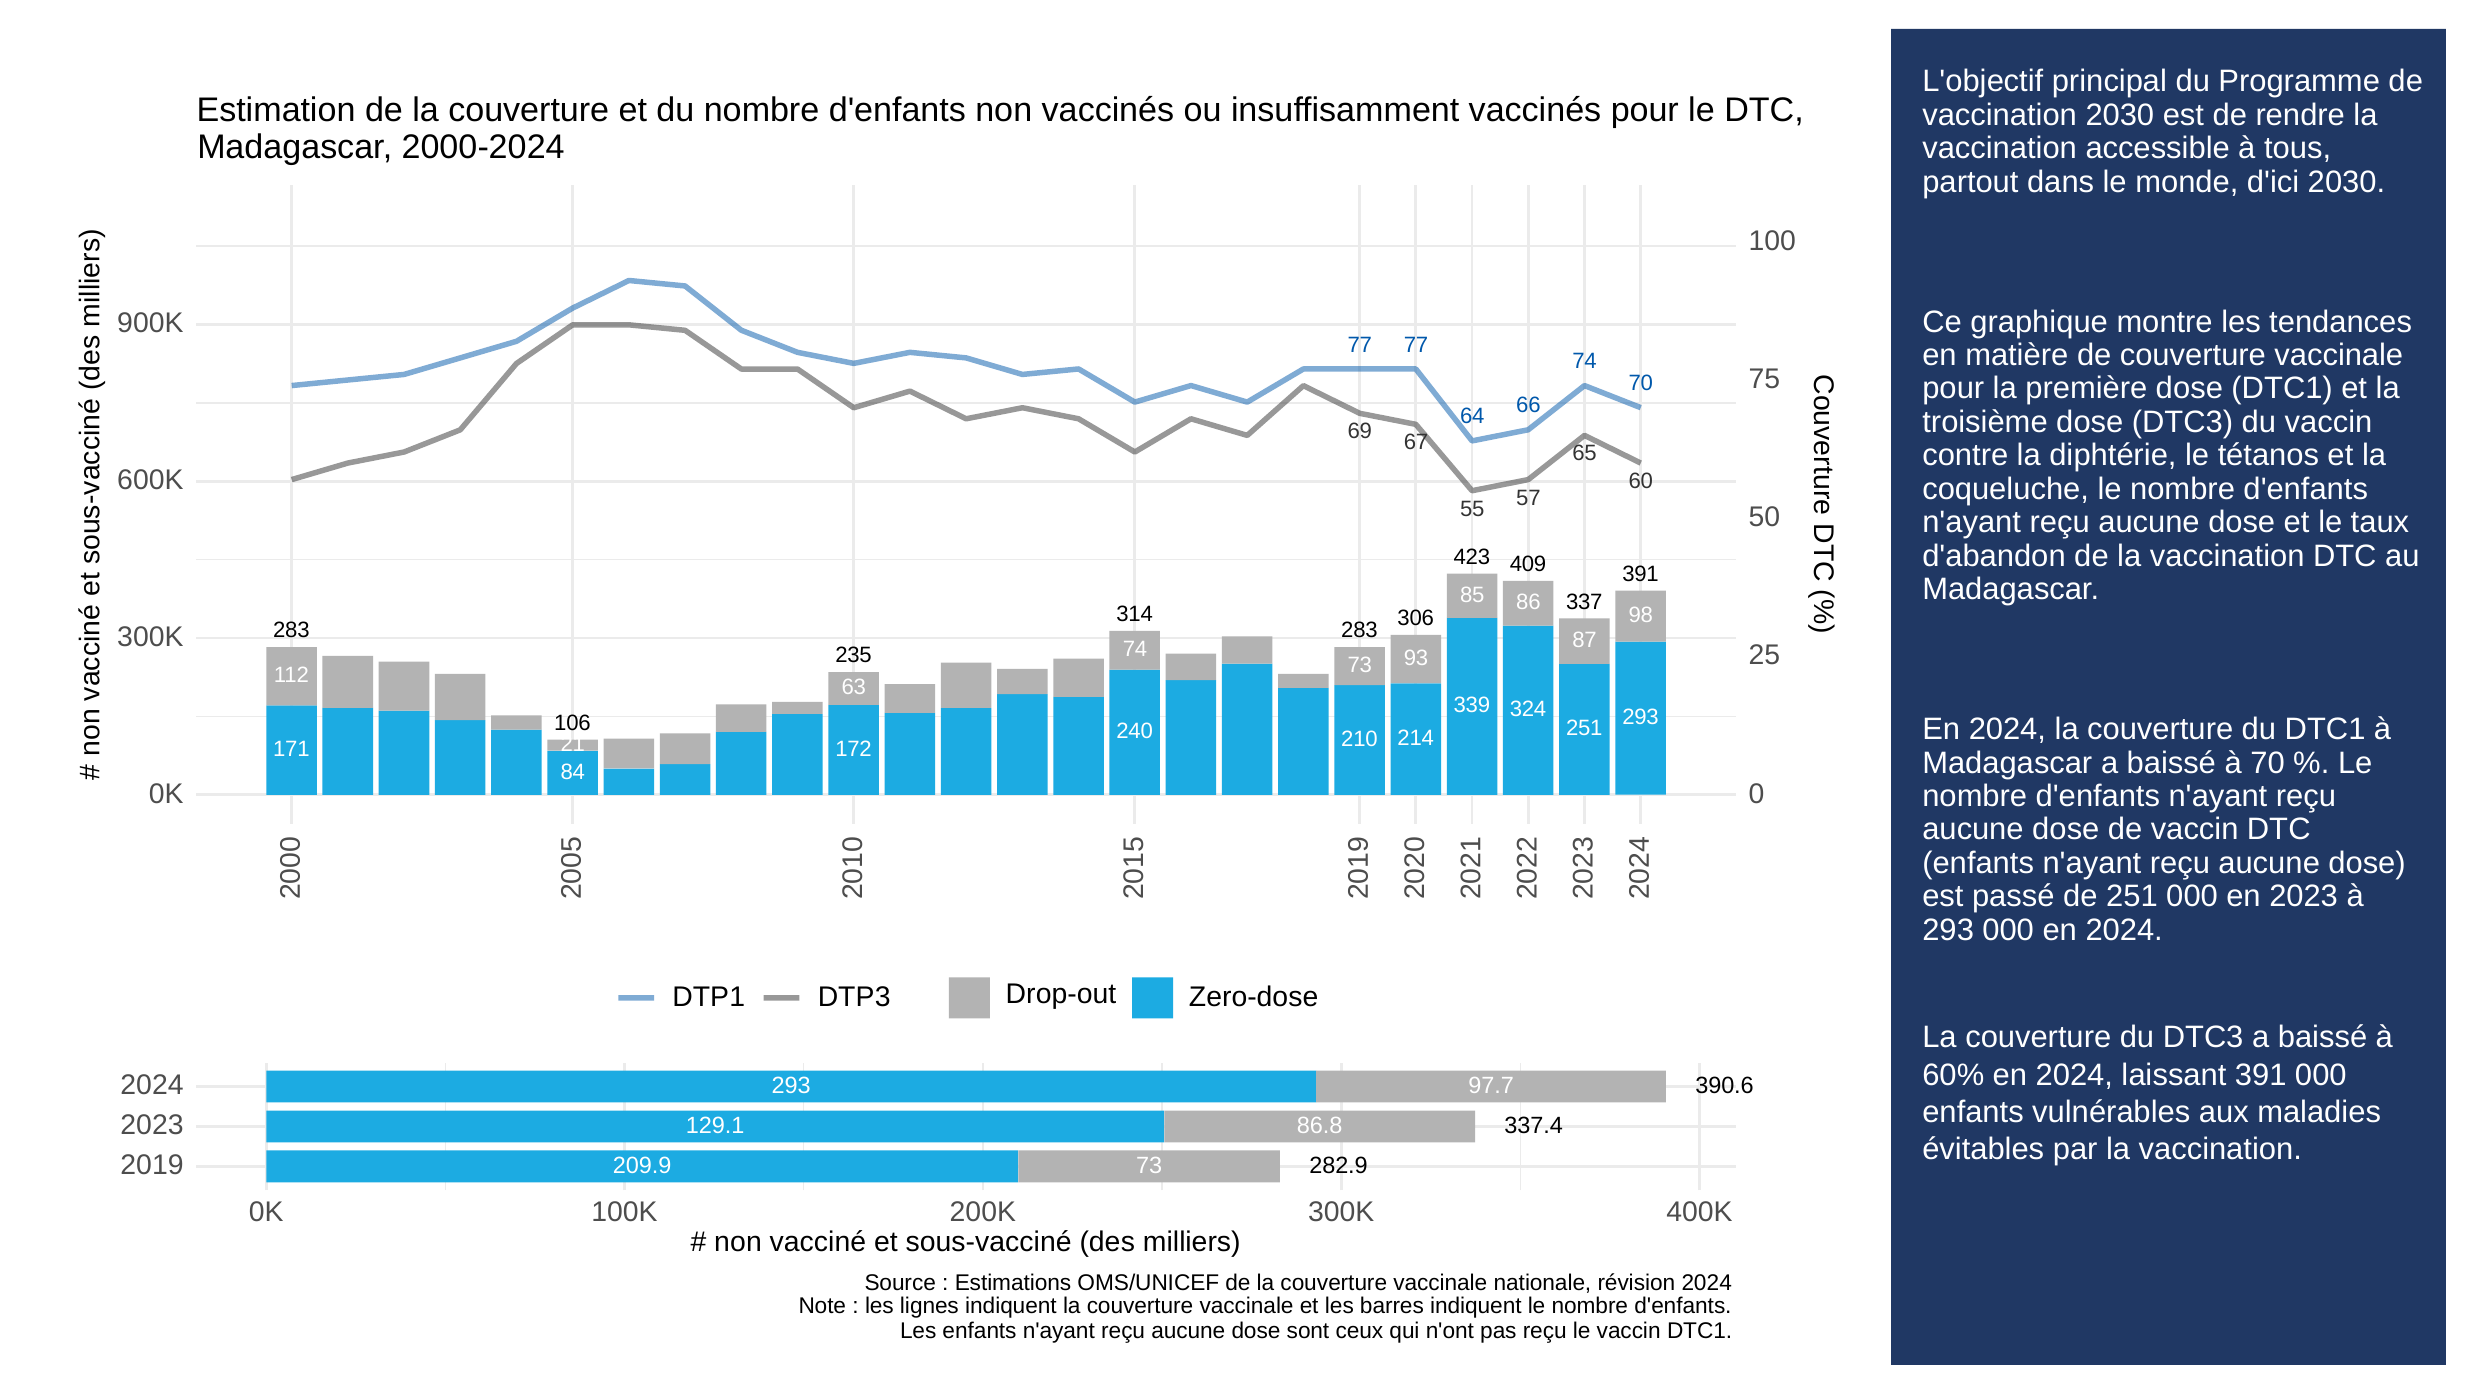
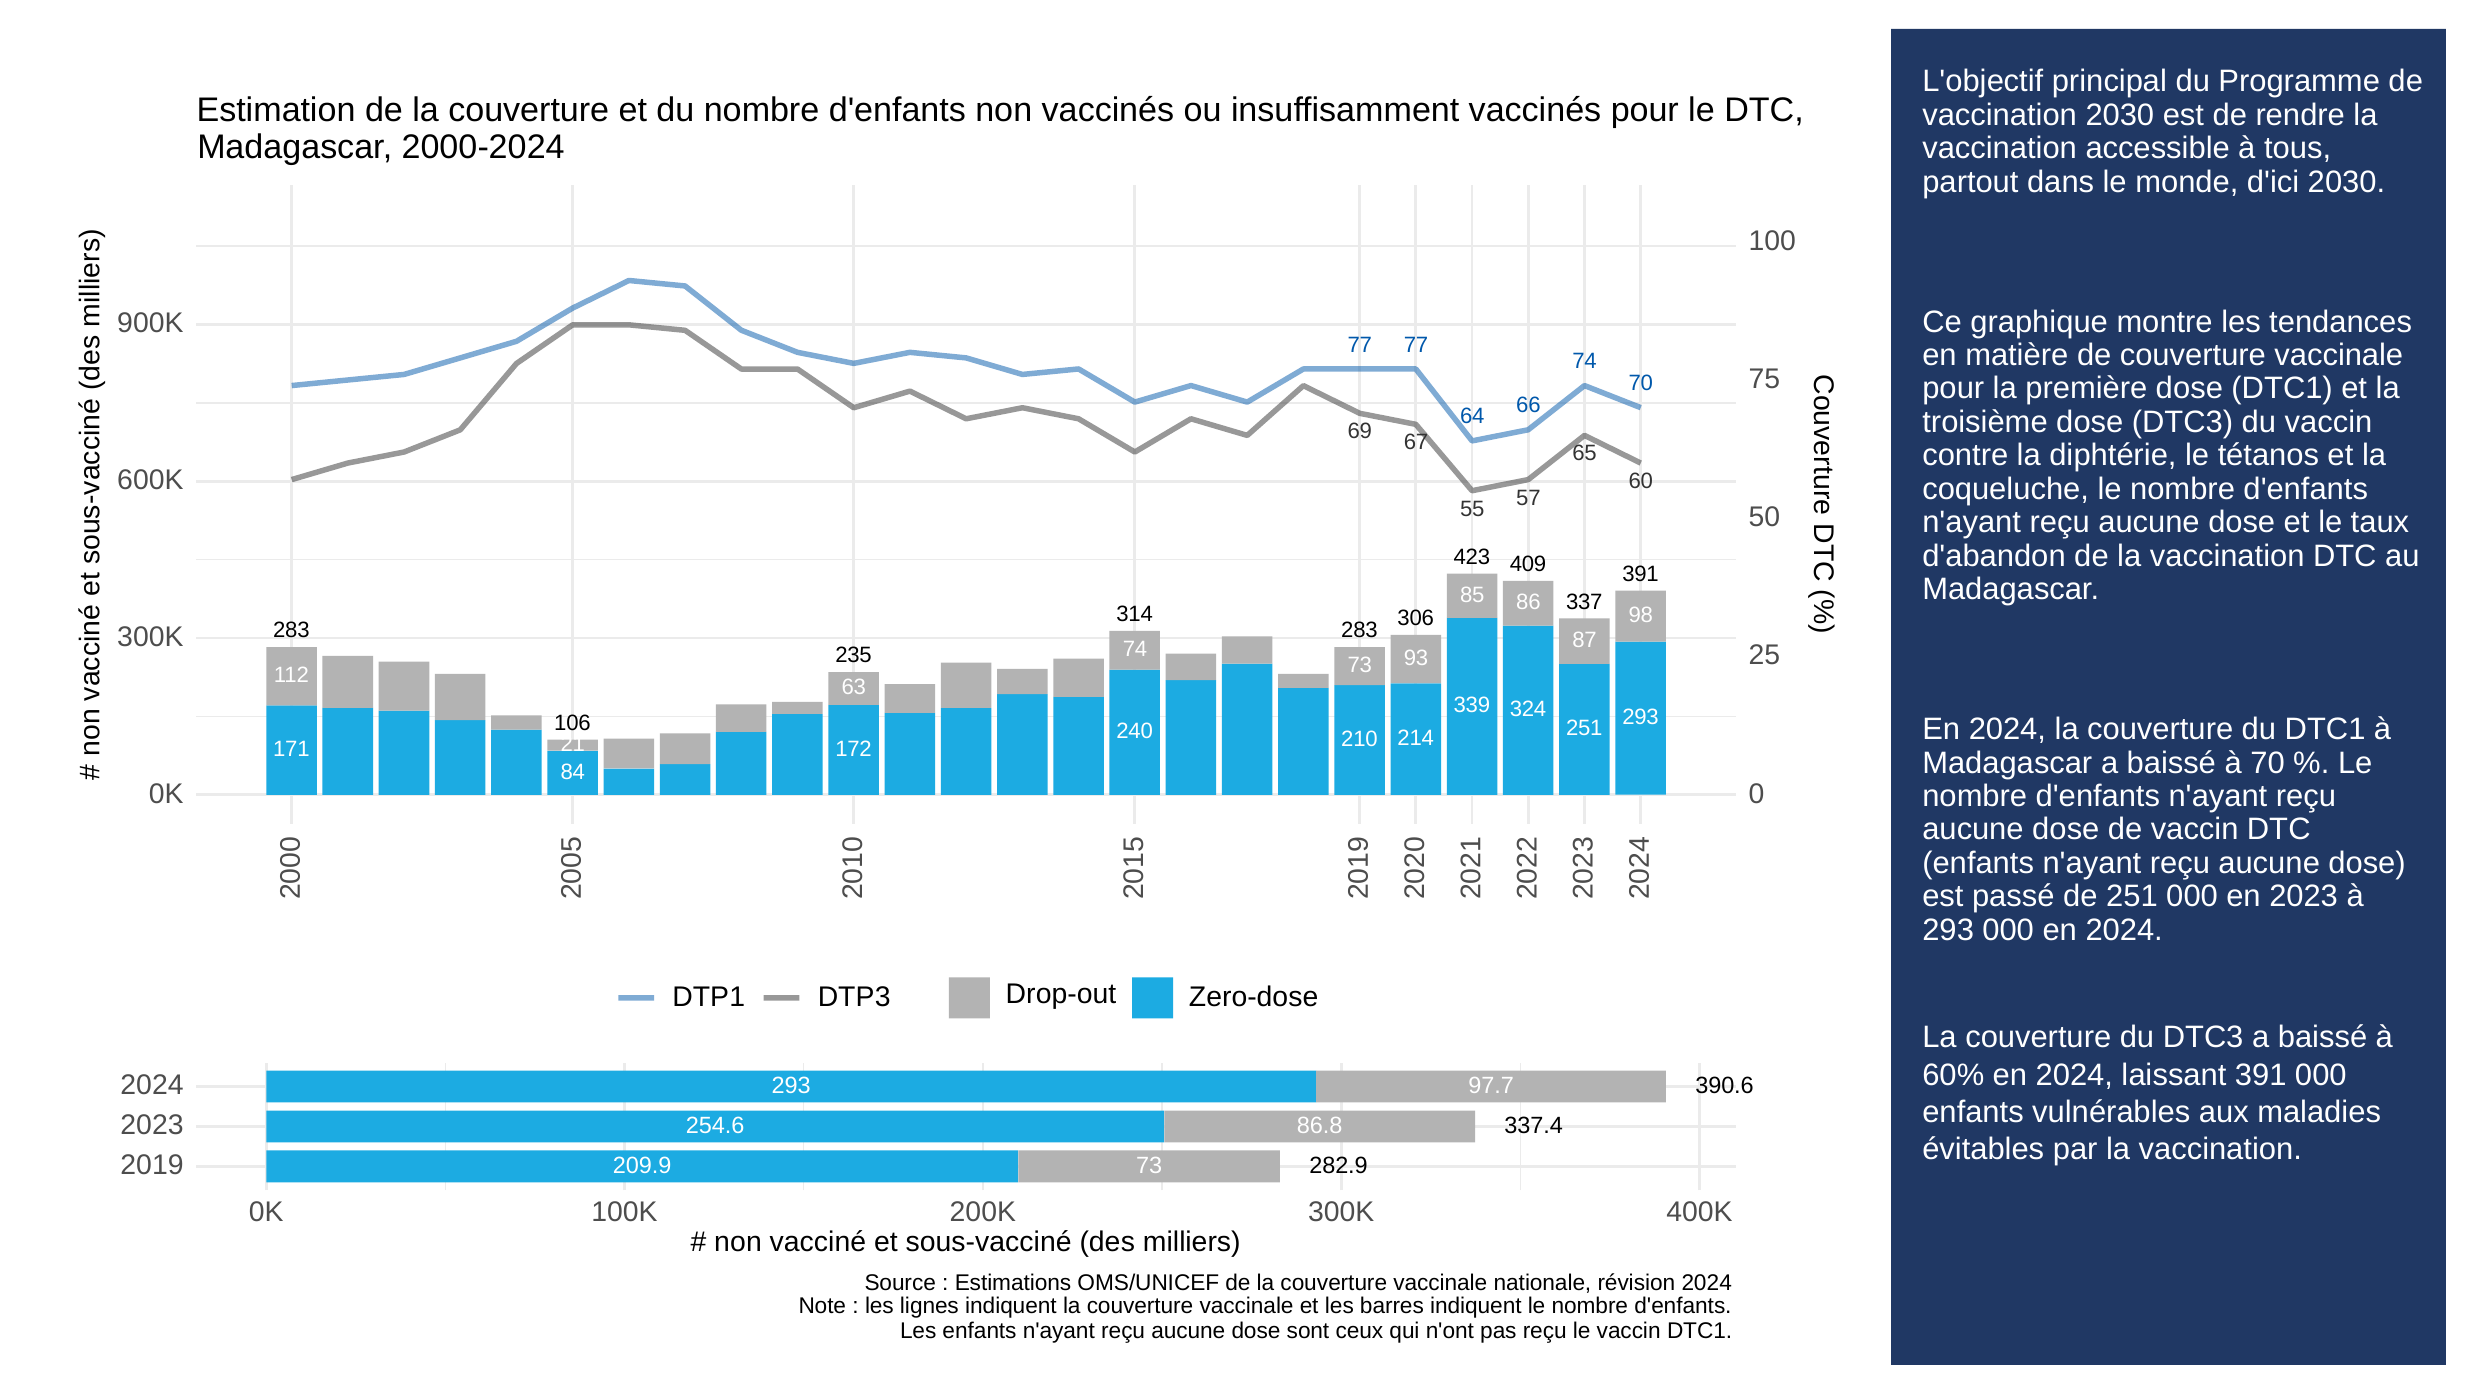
129.1: 129.1 -> 254.6
